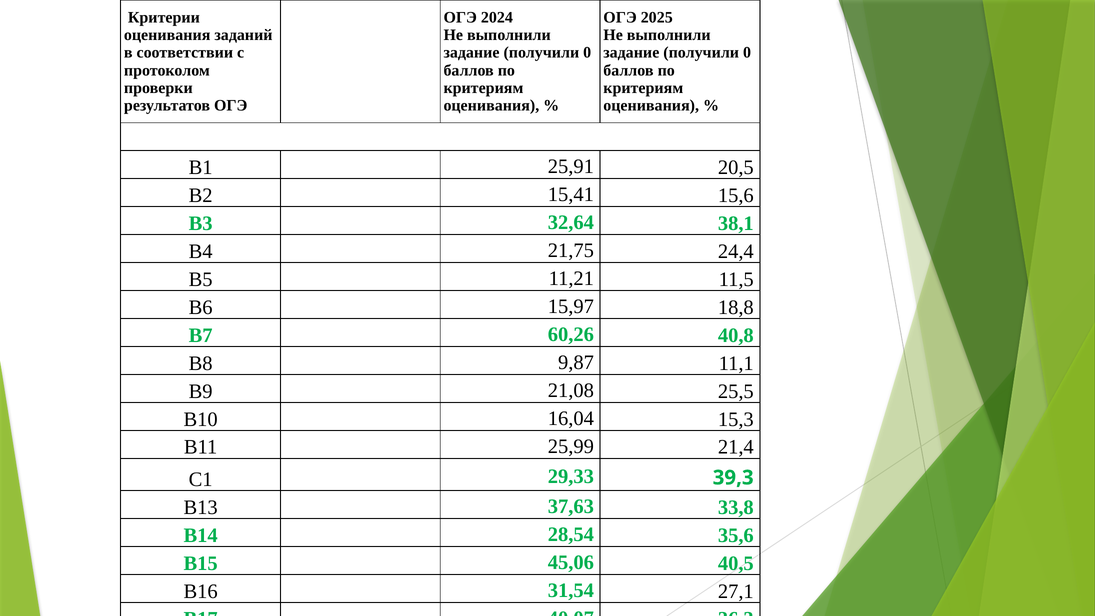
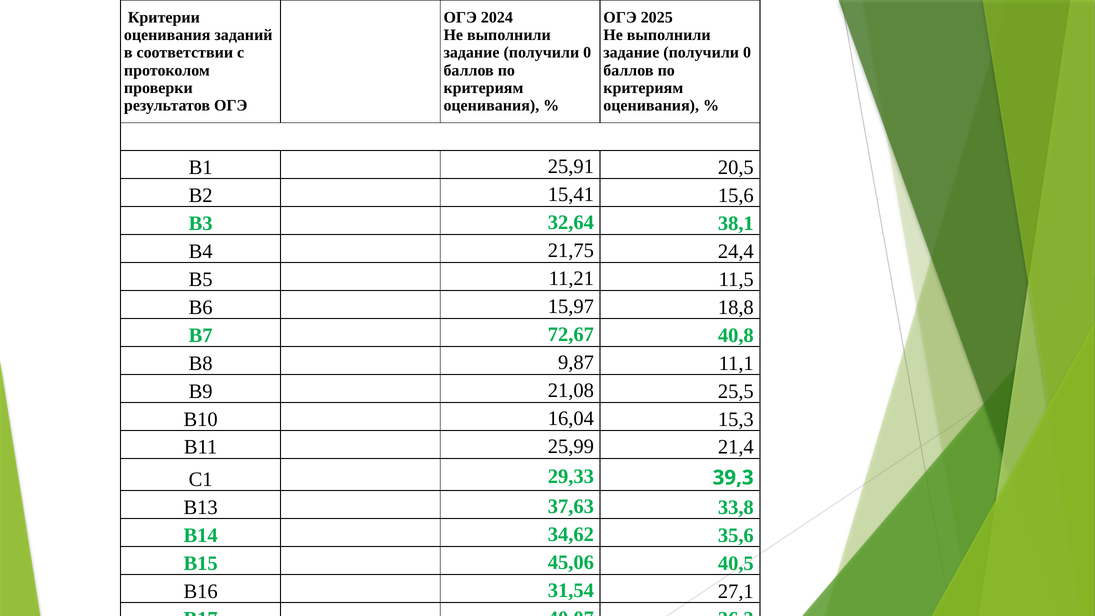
60,26: 60,26 -> 72,67
28,54: 28,54 -> 34,62
